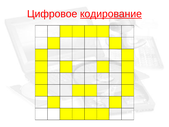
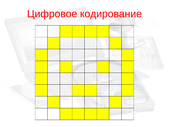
кодирование underline: present -> none
